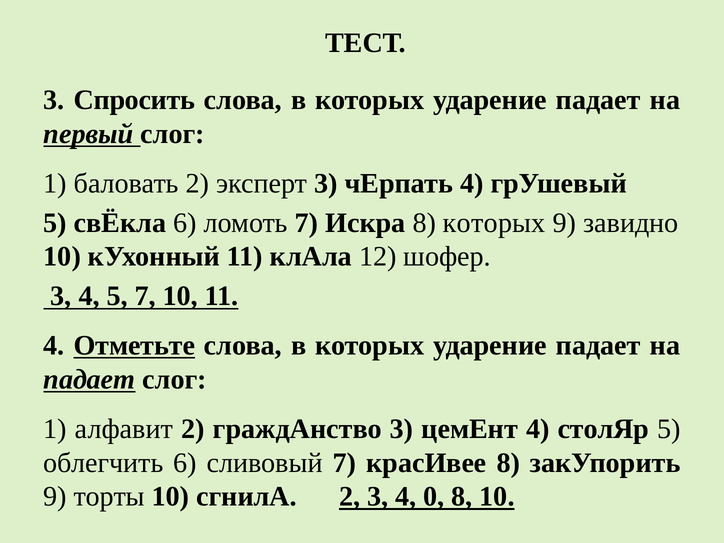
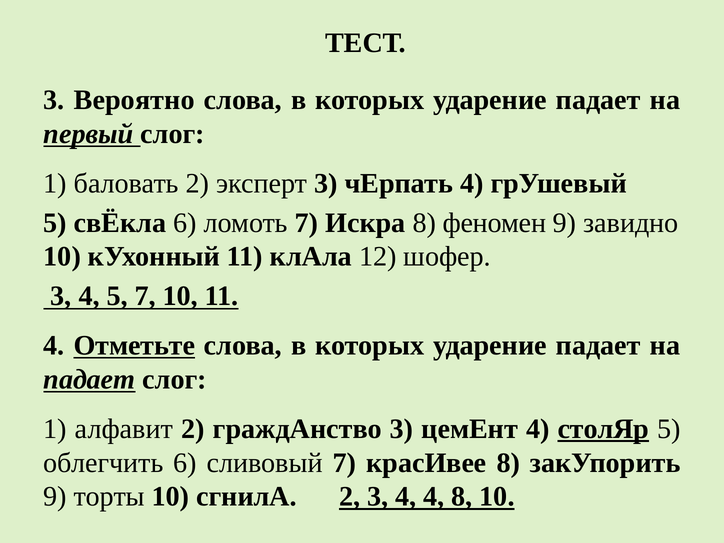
Спросить: Спросить -> Вероятно
8 которых: которых -> феномен
столЯр underline: none -> present
4 0: 0 -> 4
